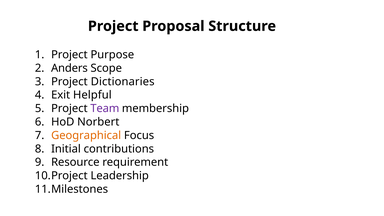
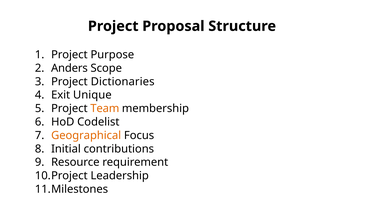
Helpful: Helpful -> Unique
Team colour: purple -> orange
Norbert: Norbert -> Codelist
